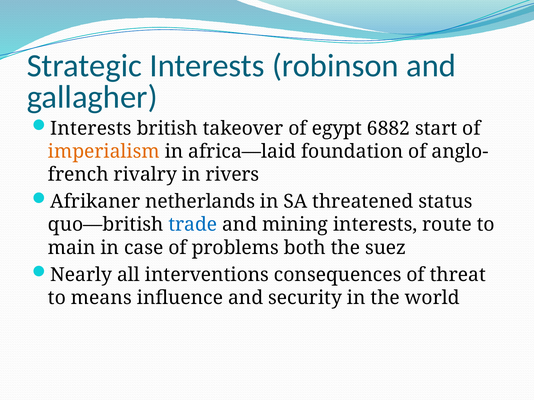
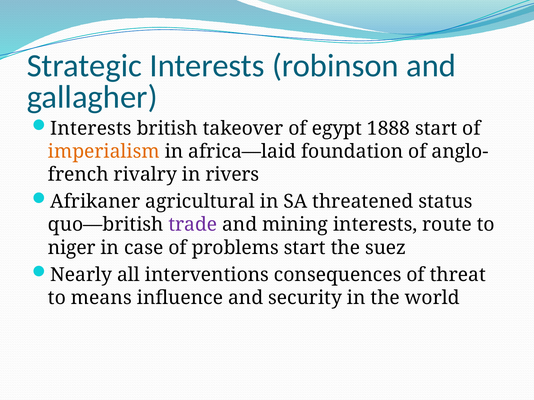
6882: 6882 -> 1888
netherlands: netherlands -> agricultural
trade colour: blue -> purple
main: main -> niger
problems both: both -> start
